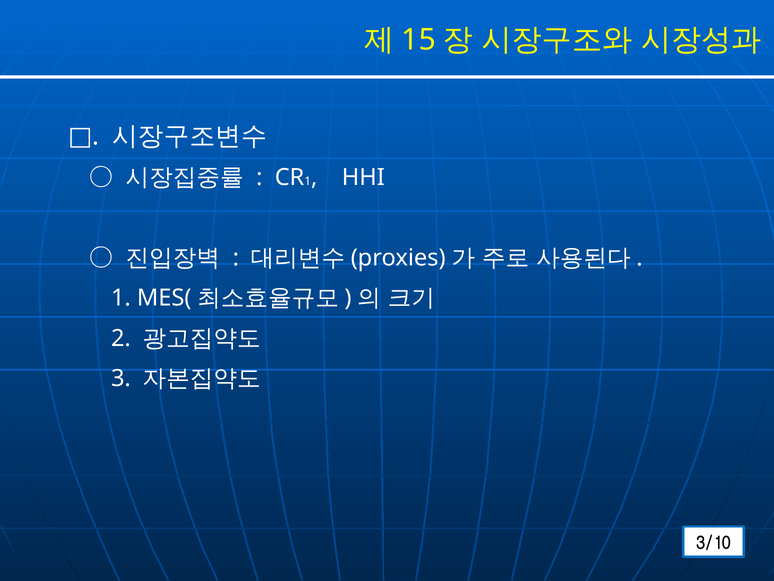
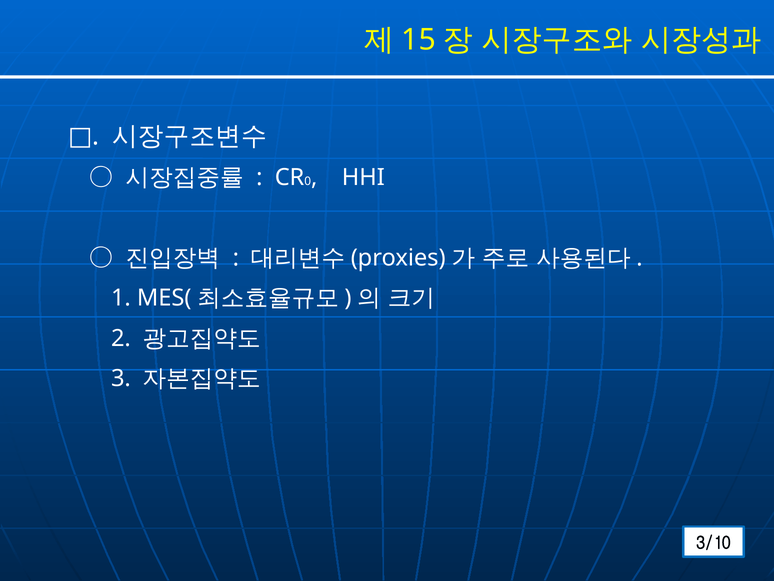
1 at (308, 181): 1 -> 0
